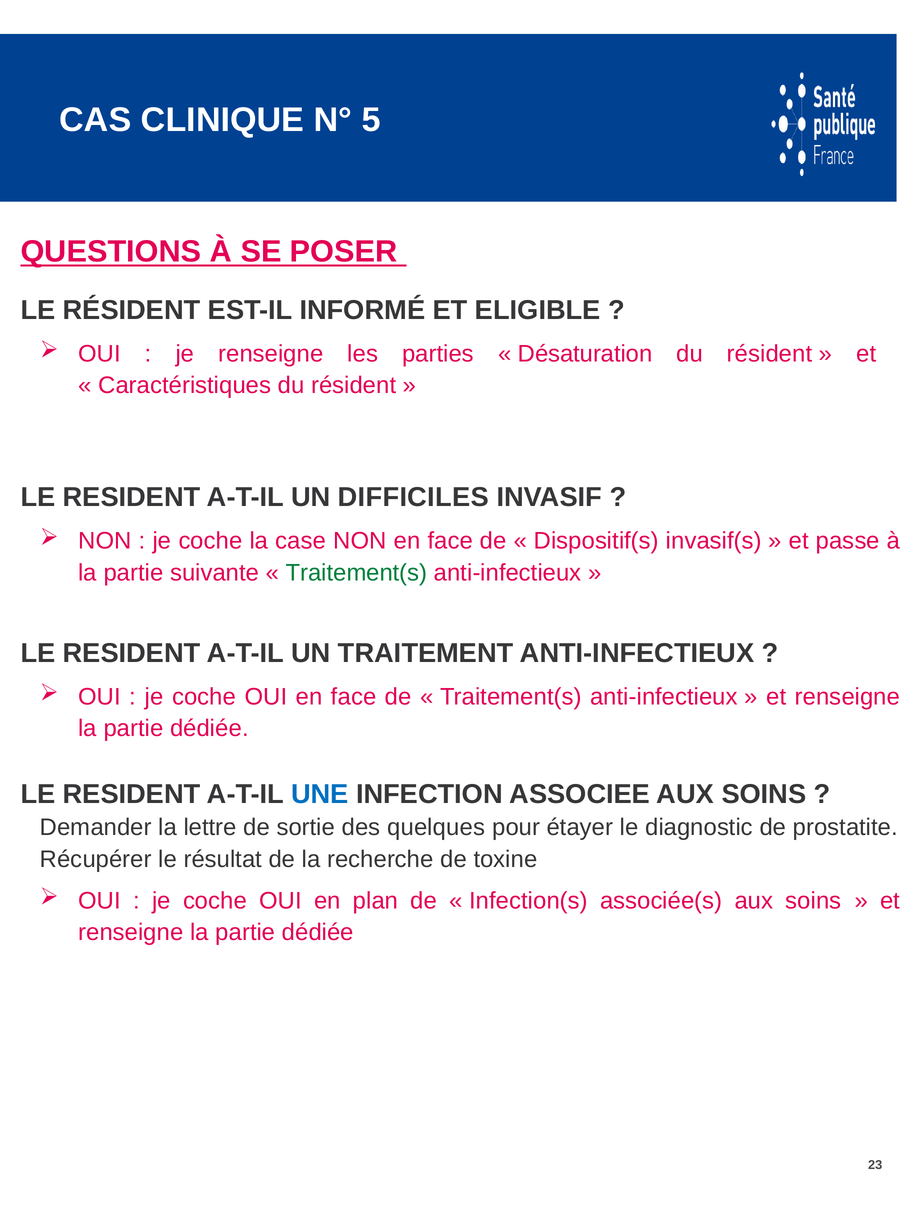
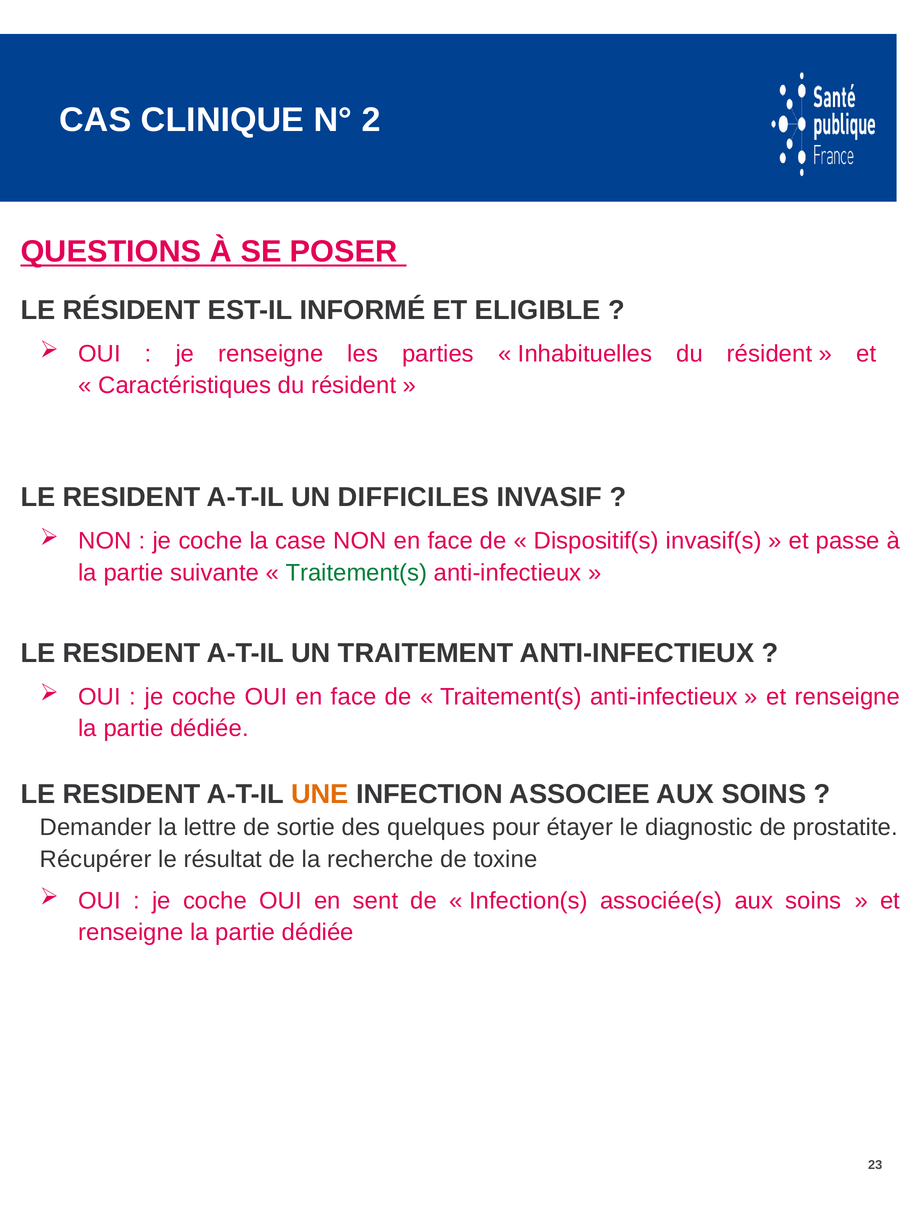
5: 5 -> 2
Désaturation: Désaturation -> Inhabituelles
UNE colour: blue -> orange
plan: plan -> sent
